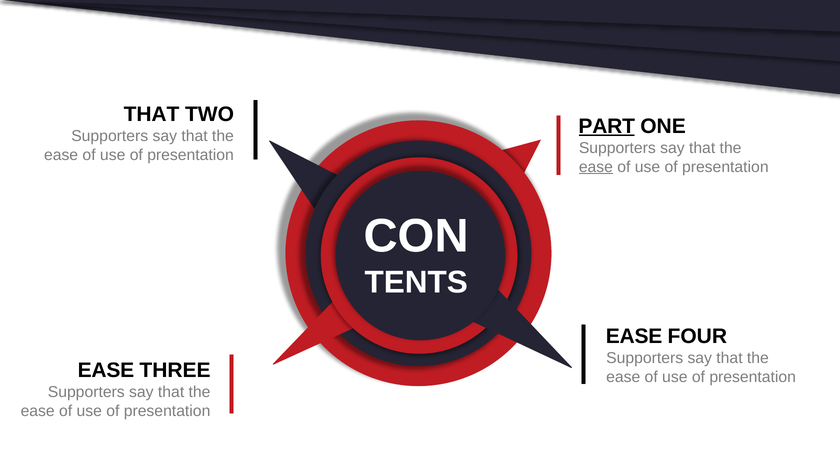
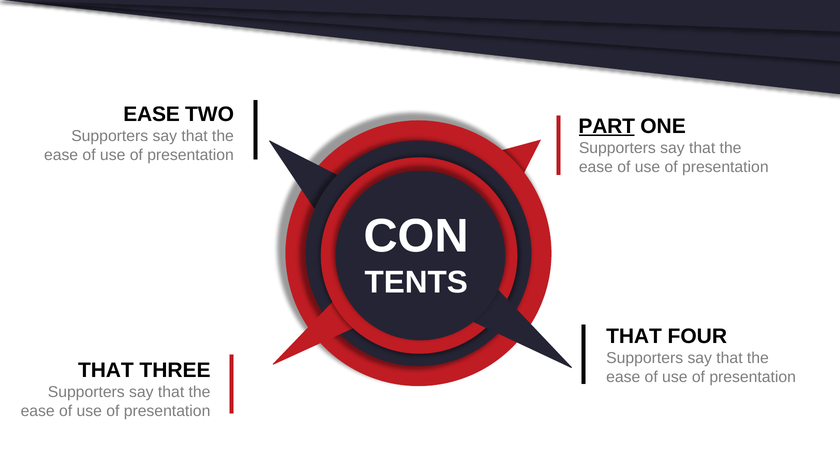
THAT at (151, 114): THAT -> EASE
ease at (596, 167) underline: present -> none
EASE at (634, 337): EASE -> THAT
EASE at (106, 371): EASE -> THAT
